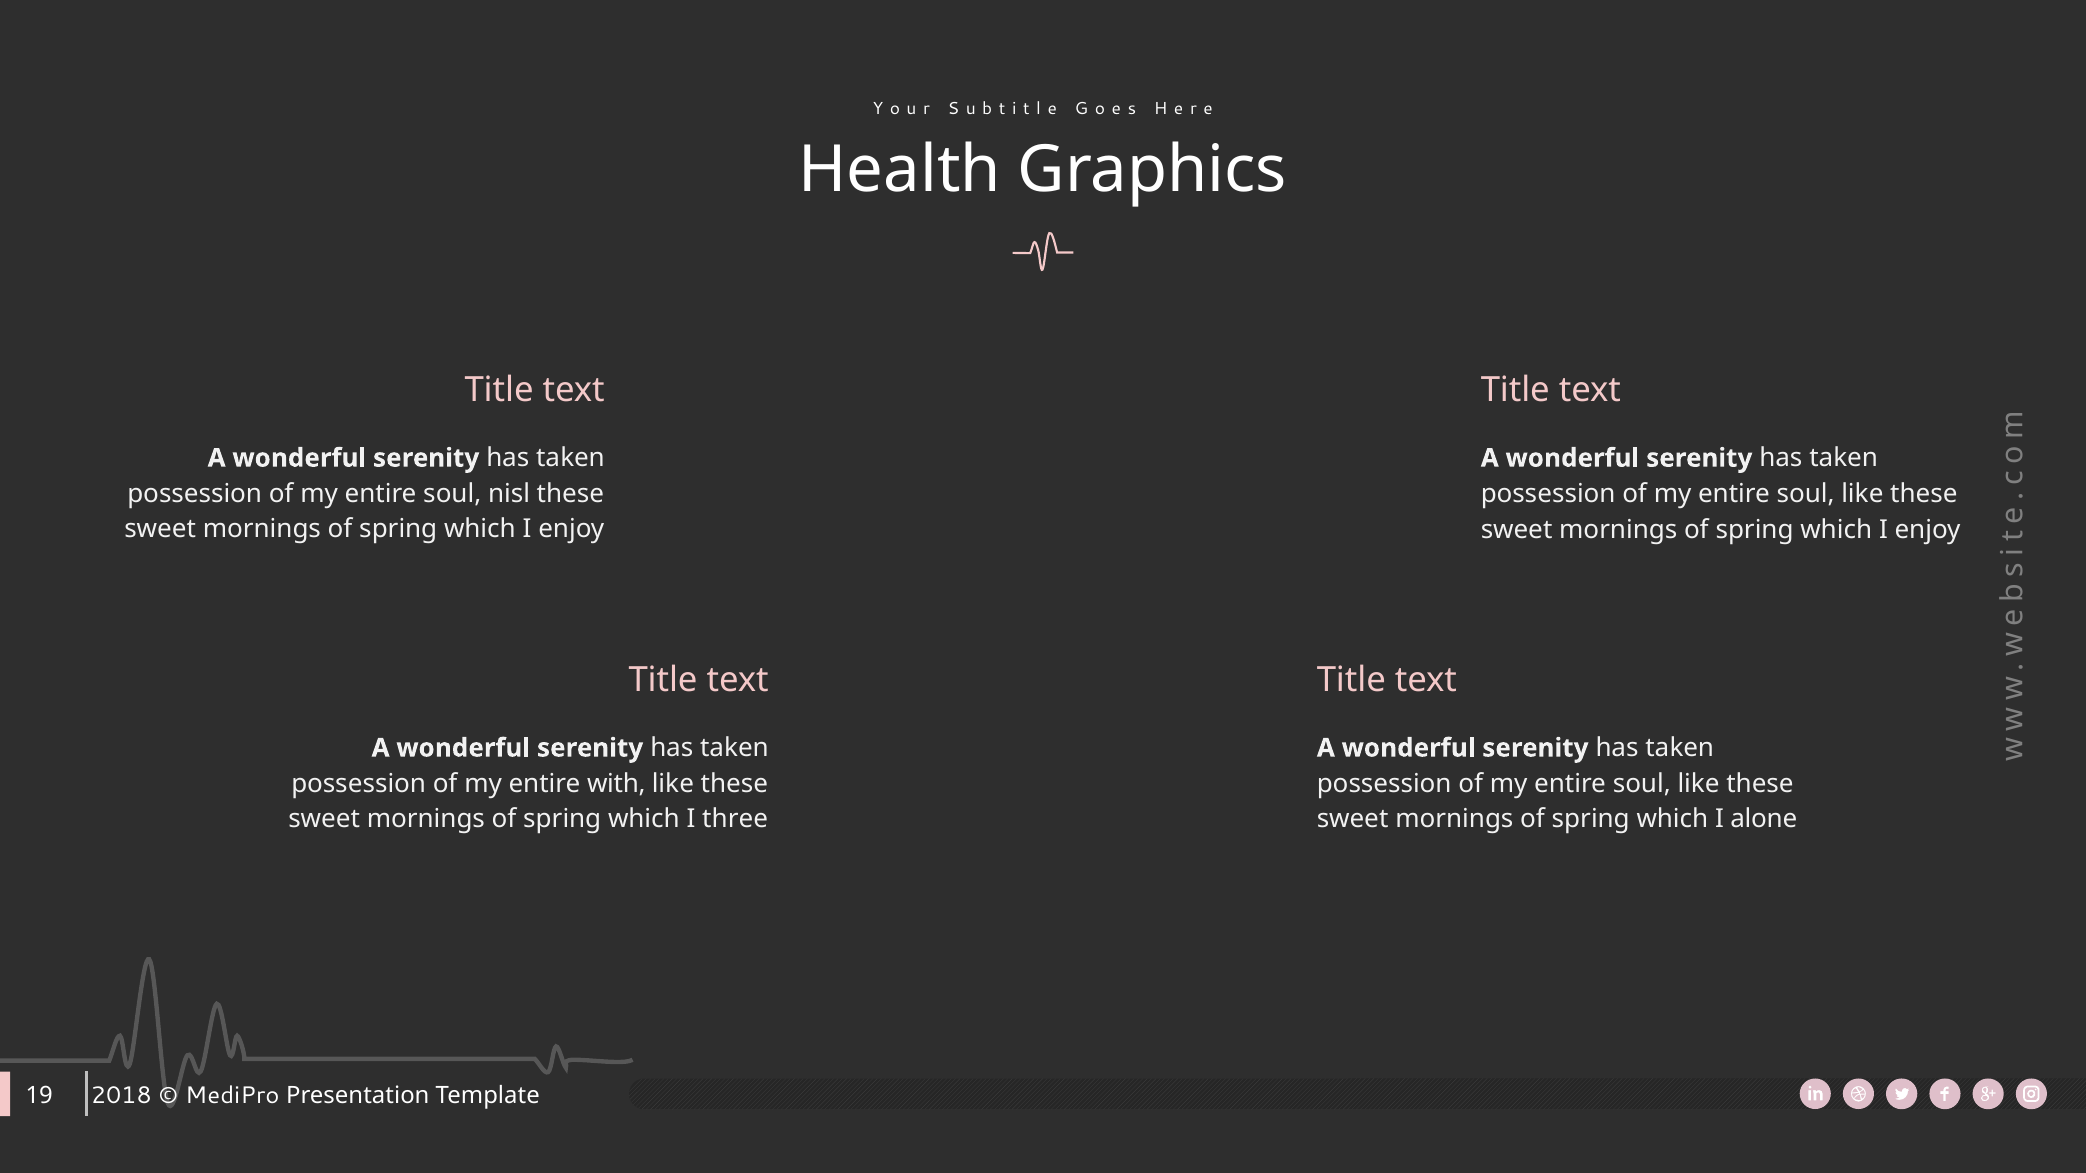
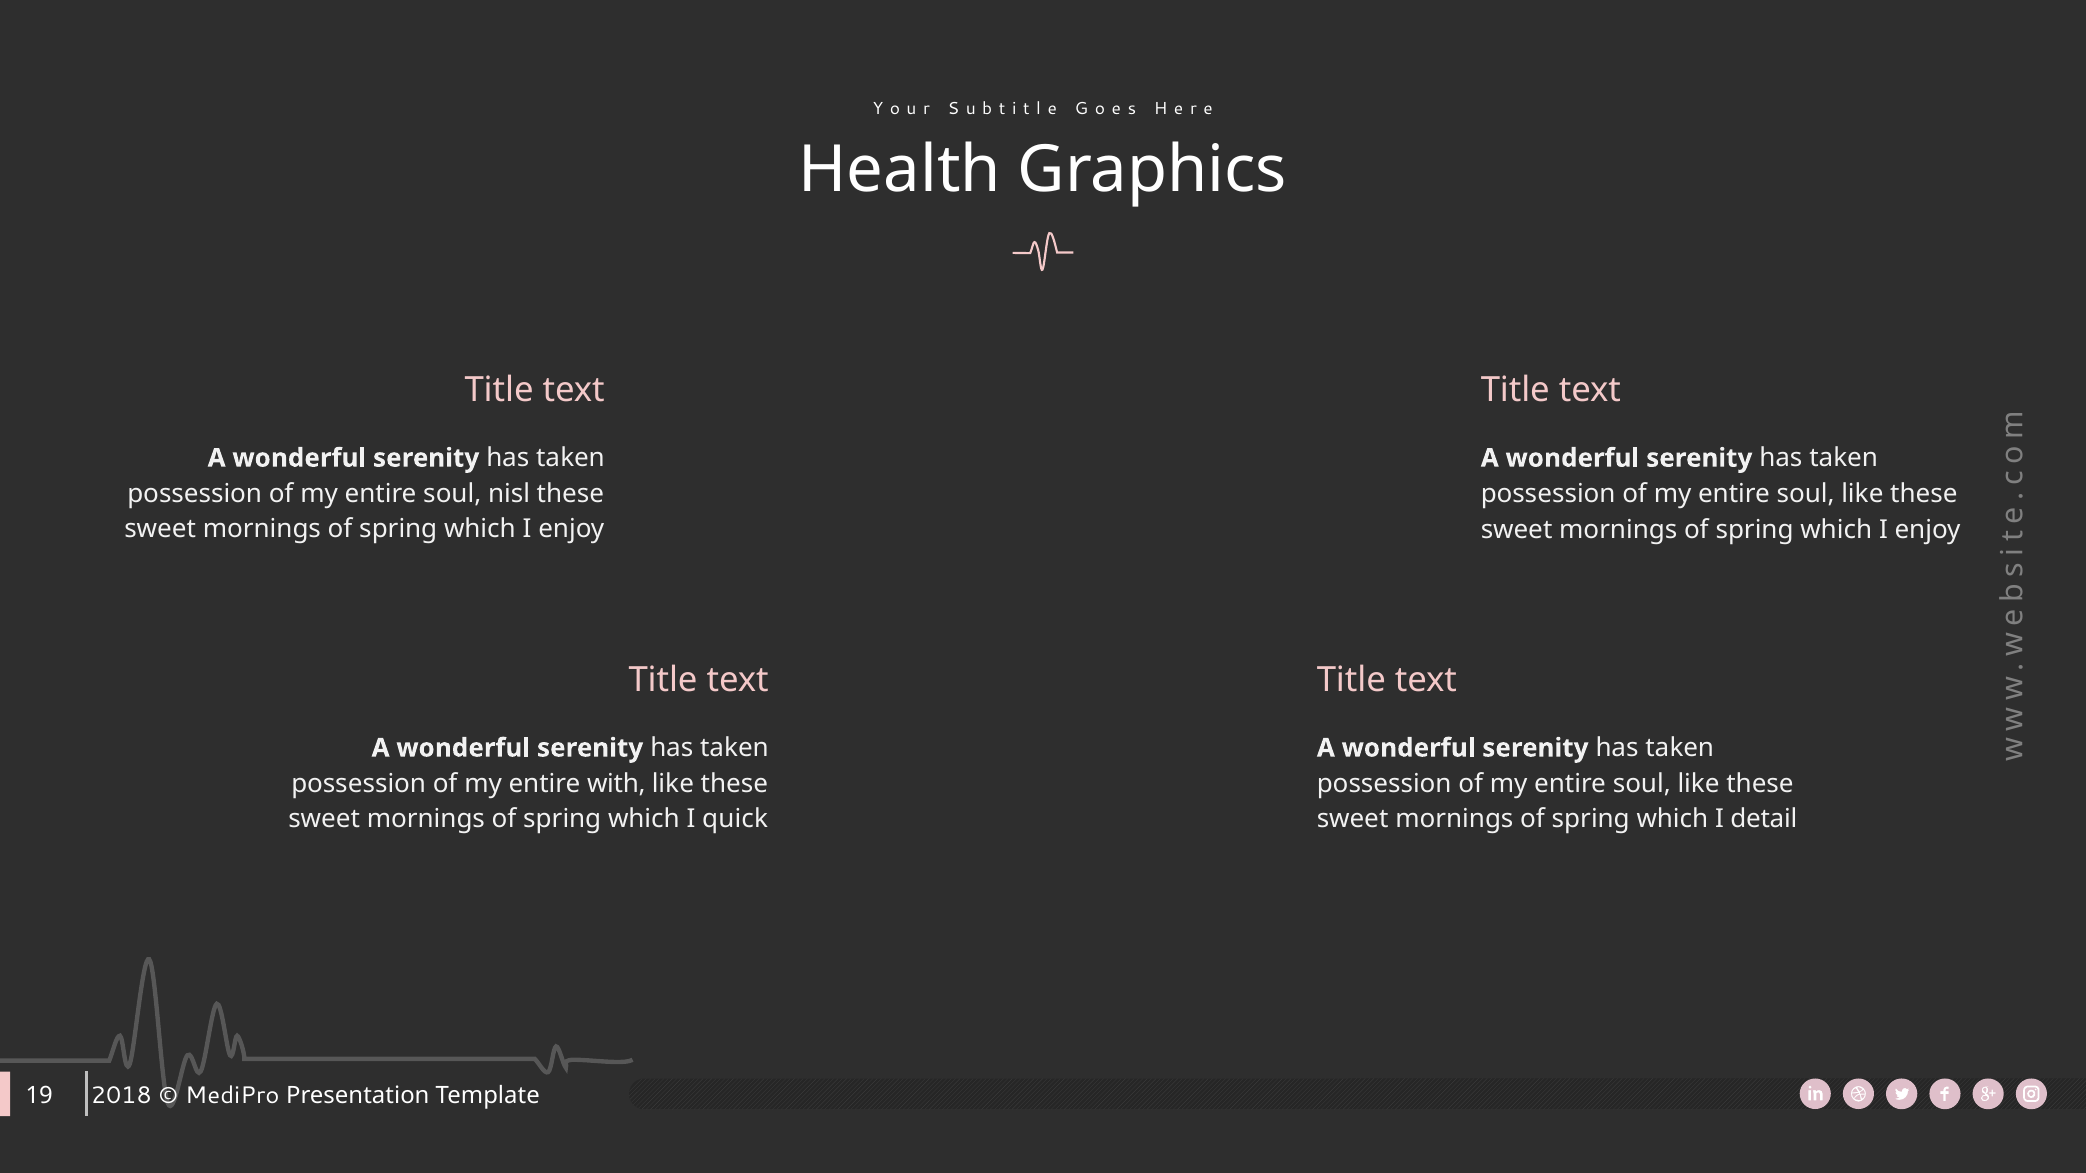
three: three -> quick
alone: alone -> detail
